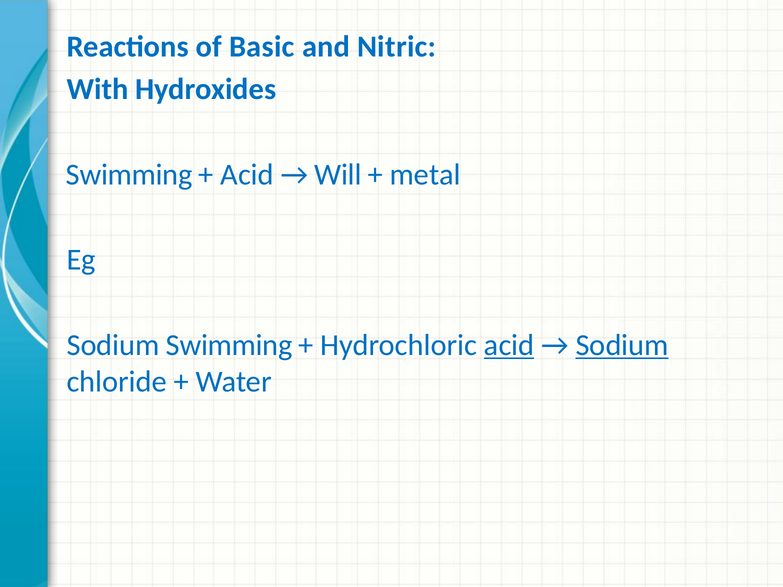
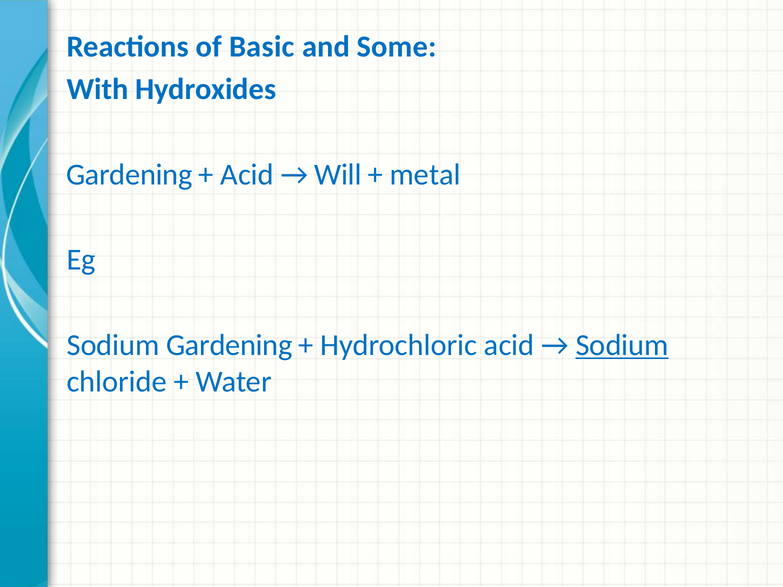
Nitric: Nitric -> Some
Swimming at (129, 175): Swimming -> Gardening
Sodium Swimming: Swimming -> Gardening
acid at (509, 345) underline: present -> none
